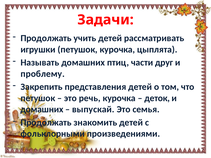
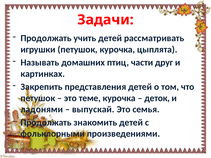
проблему: проблему -> картинках
речь: речь -> теме
домашних at (42, 110): домашних -> ладонями
